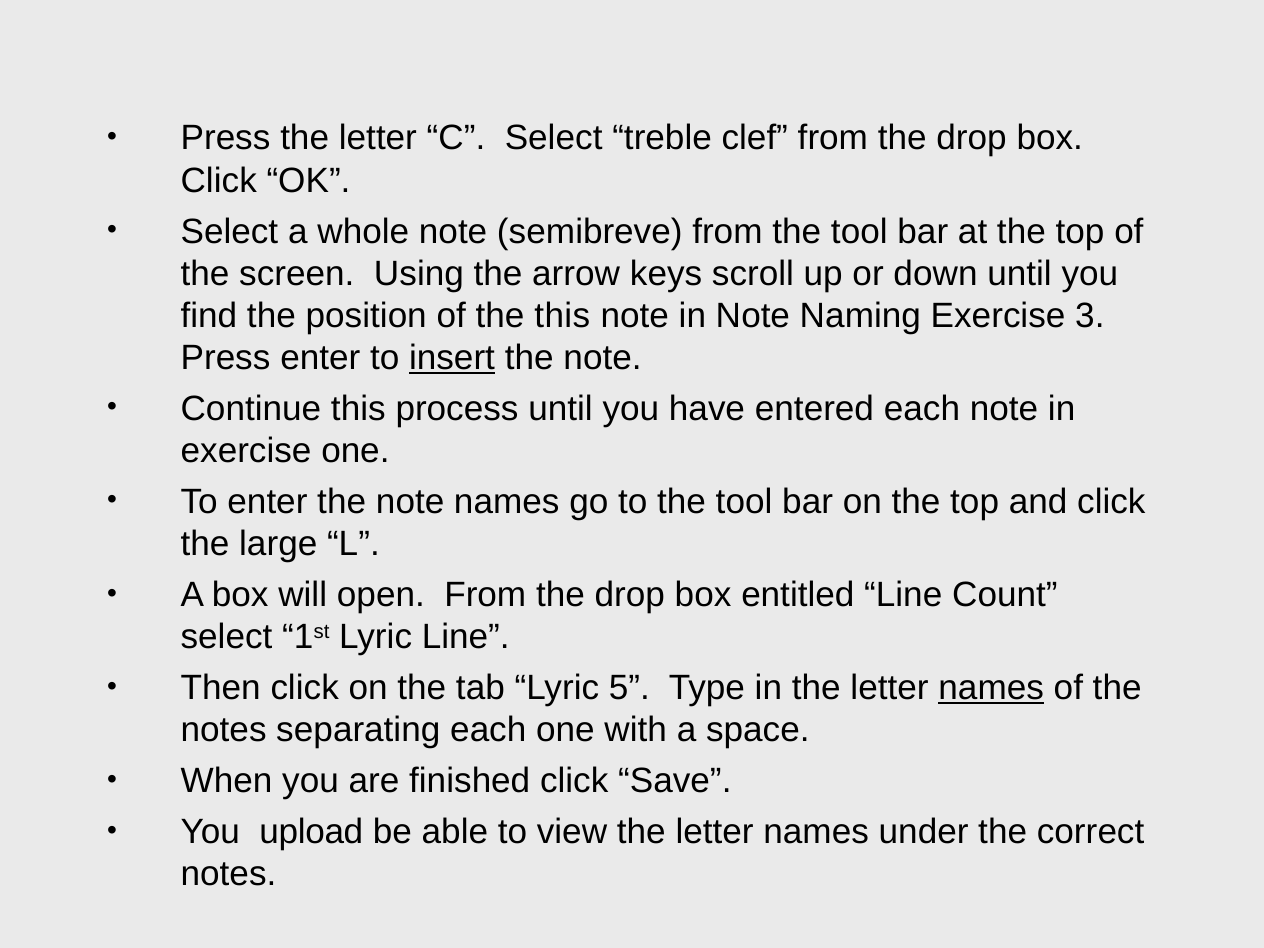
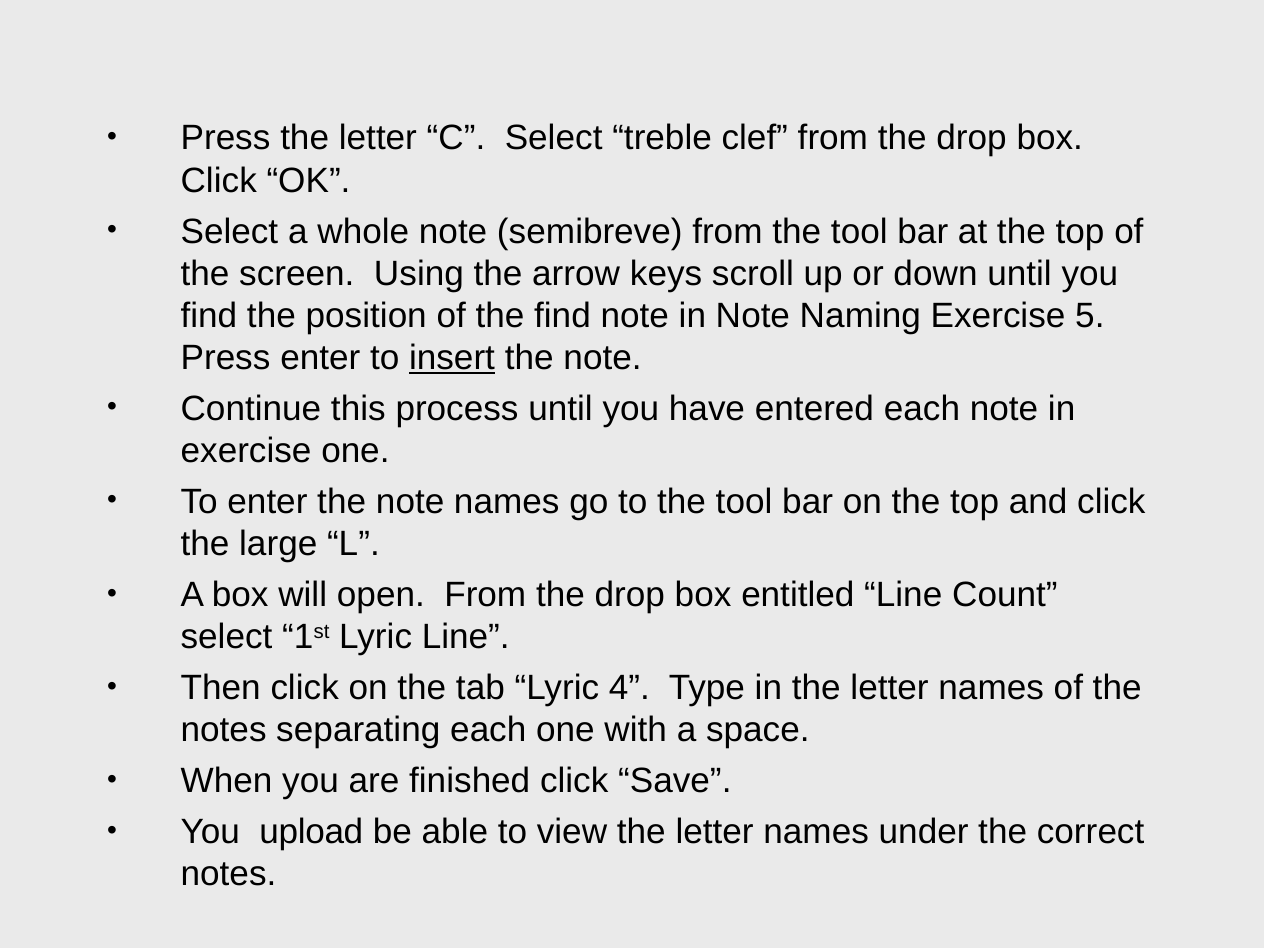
the this: this -> find
3: 3 -> 5
5: 5 -> 4
names at (991, 688) underline: present -> none
